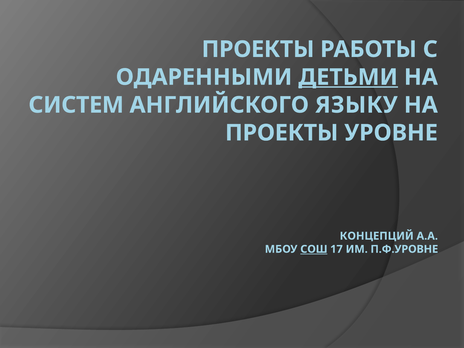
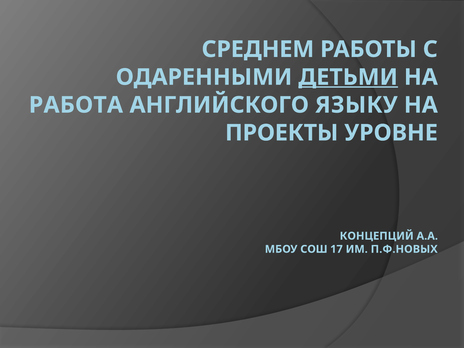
ПРОЕКТЫ at (258, 49): ПРОЕКТЫ -> СРЕДНЕМ
СИСТЕМ: СИСТЕМ -> РАБОТА
СОШ underline: present -> none
П.Ф.УРОВНЕ: П.Ф.УРОВНЕ -> П.Ф.НОВЫХ
